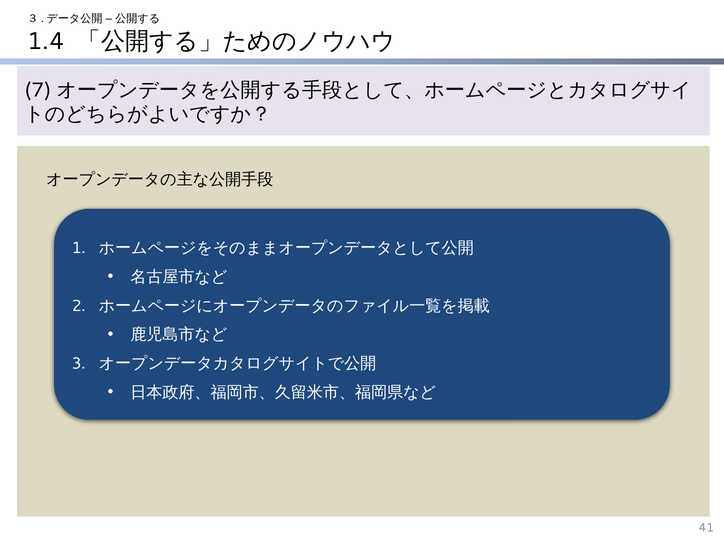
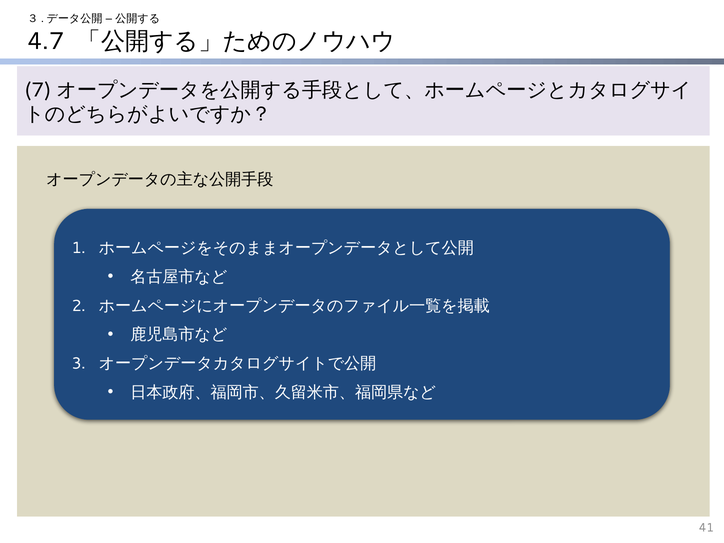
1.4: 1.4 -> 4.7
